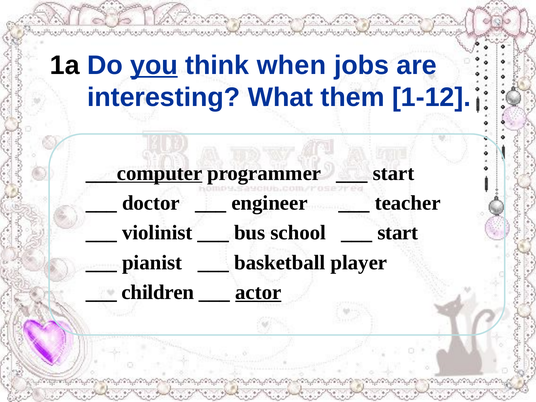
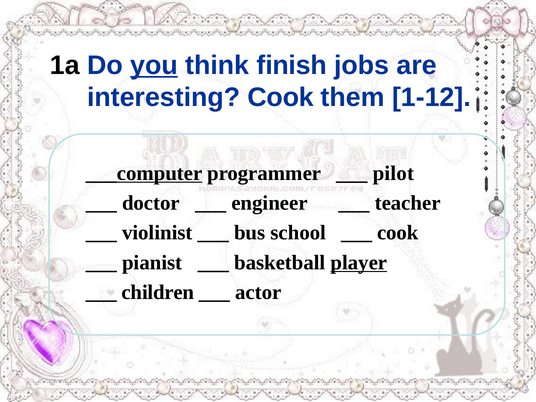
when: when -> finish
interesting What: What -> Cook
start at (394, 173): start -> pilot
start at (398, 233): start -> cook
player underline: none -> present
actor underline: present -> none
